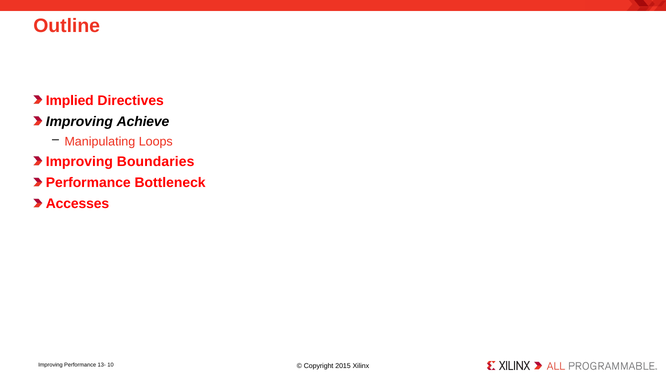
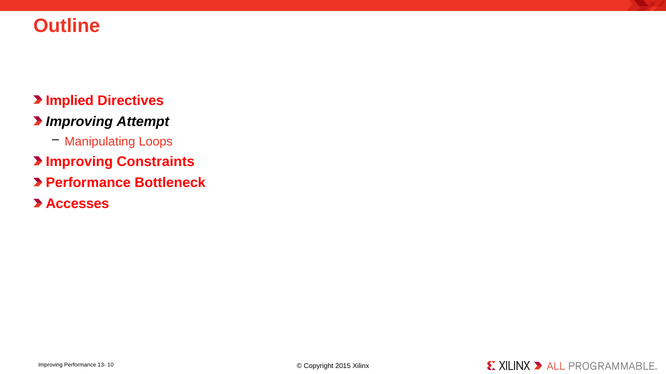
Achieve: Achieve -> Attempt
Boundaries: Boundaries -> Constraints
